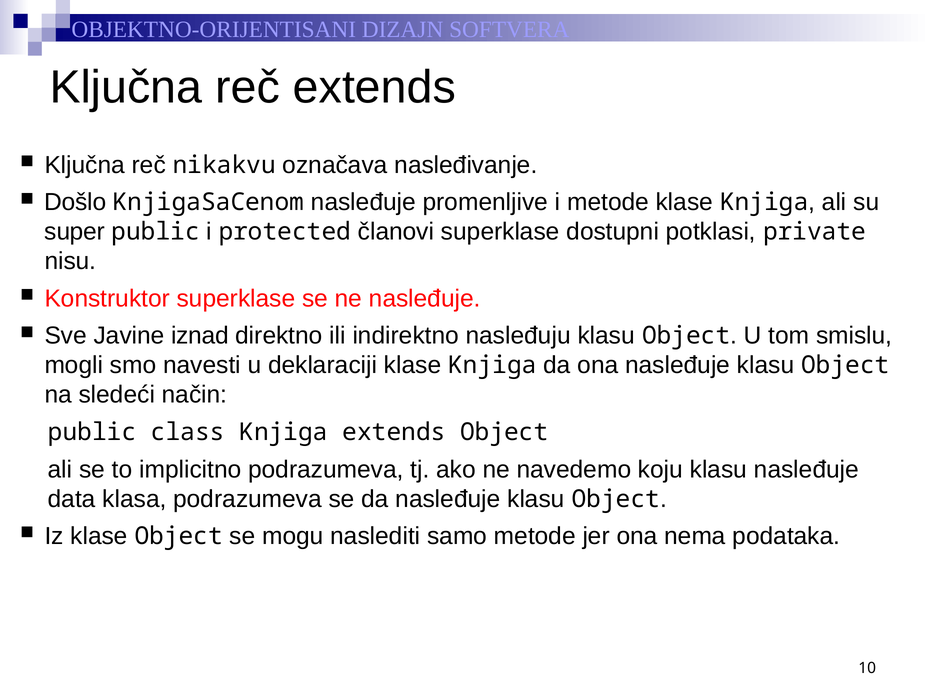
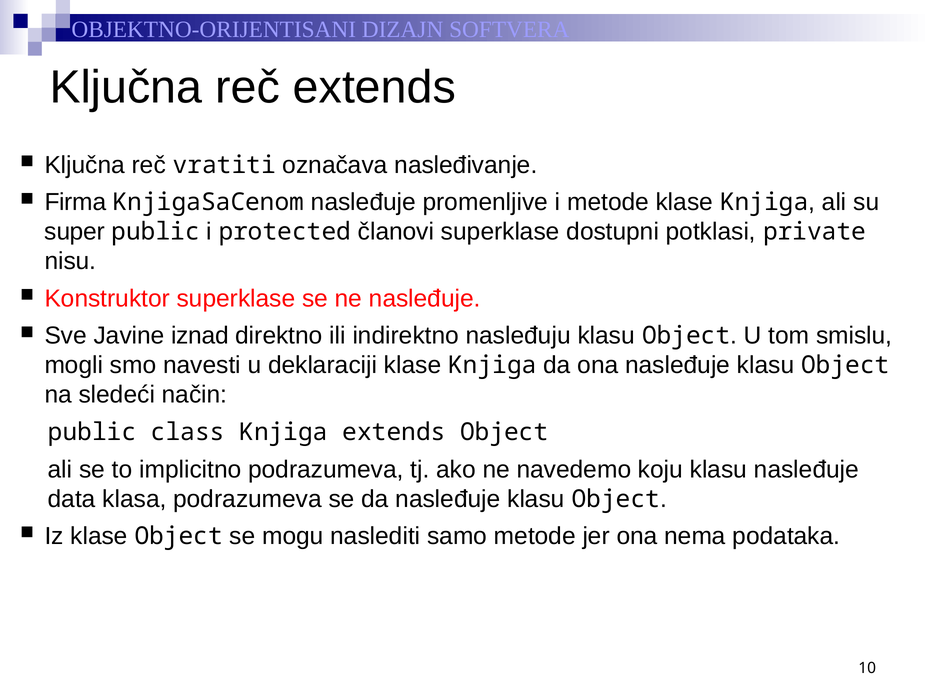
nikakvu: nikakvu -> vratiti
Došlo: Došlo -> Firma
